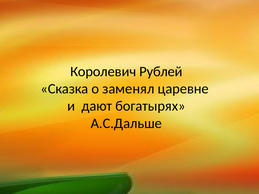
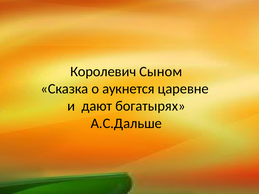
Рублей: Рублей -> Сыном
заменял: заменял -> аукнется
